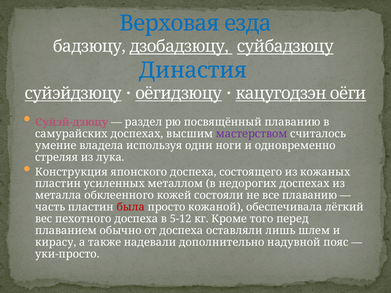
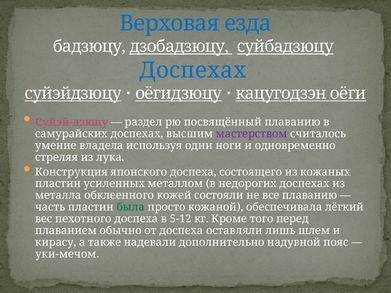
Династия at (193, 70): Династия -> Доспехах
была colour: red -> green
уки-просто: уки-просто -> уки-мечом
